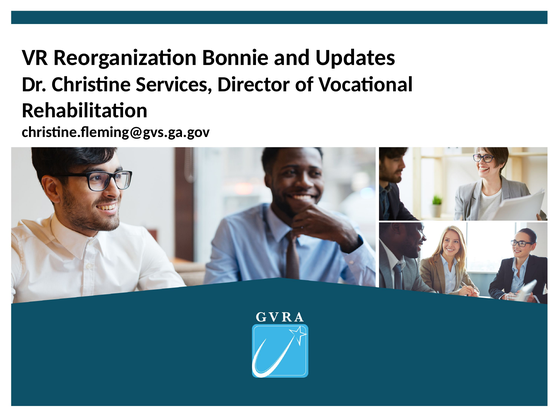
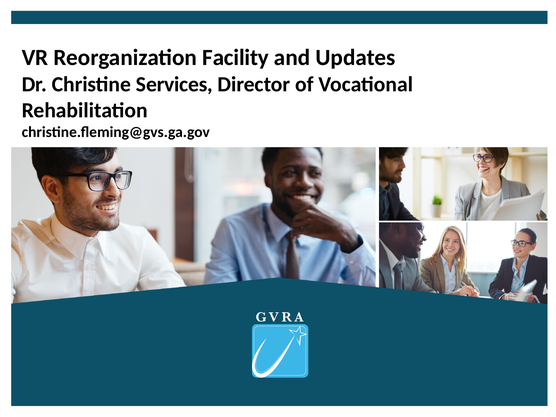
Bonnie: Bonnie -> Facility
